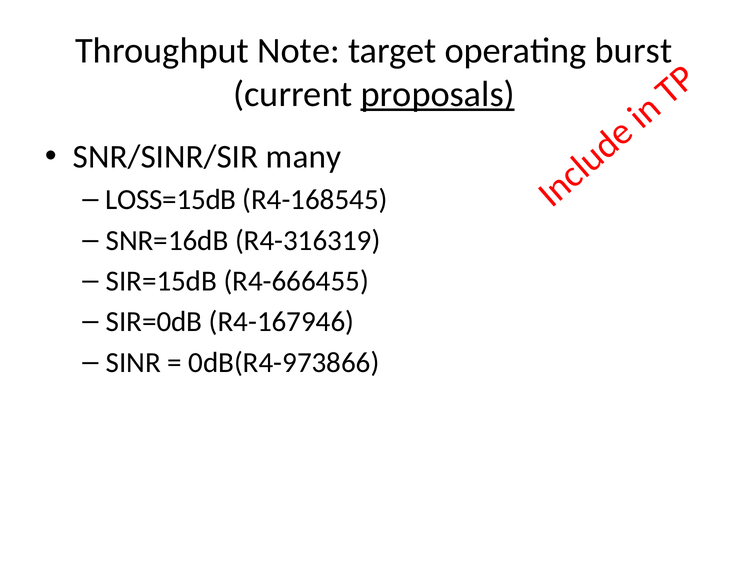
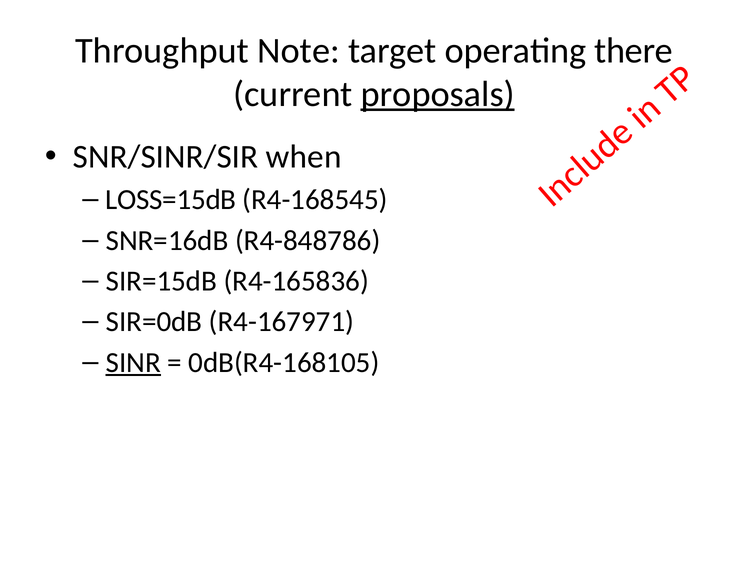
burst: burst -> there
many: many -> when
R4-316319: R4-316319 -> R4-848786
R4-666455: R4-666455 -> R4-165836
R4-167946: R4-167946 -> R4-167971
SINR underline: none -> present
0dB(R4-973866: 0dB(R4-973866 -> 0dB(R4-168105
